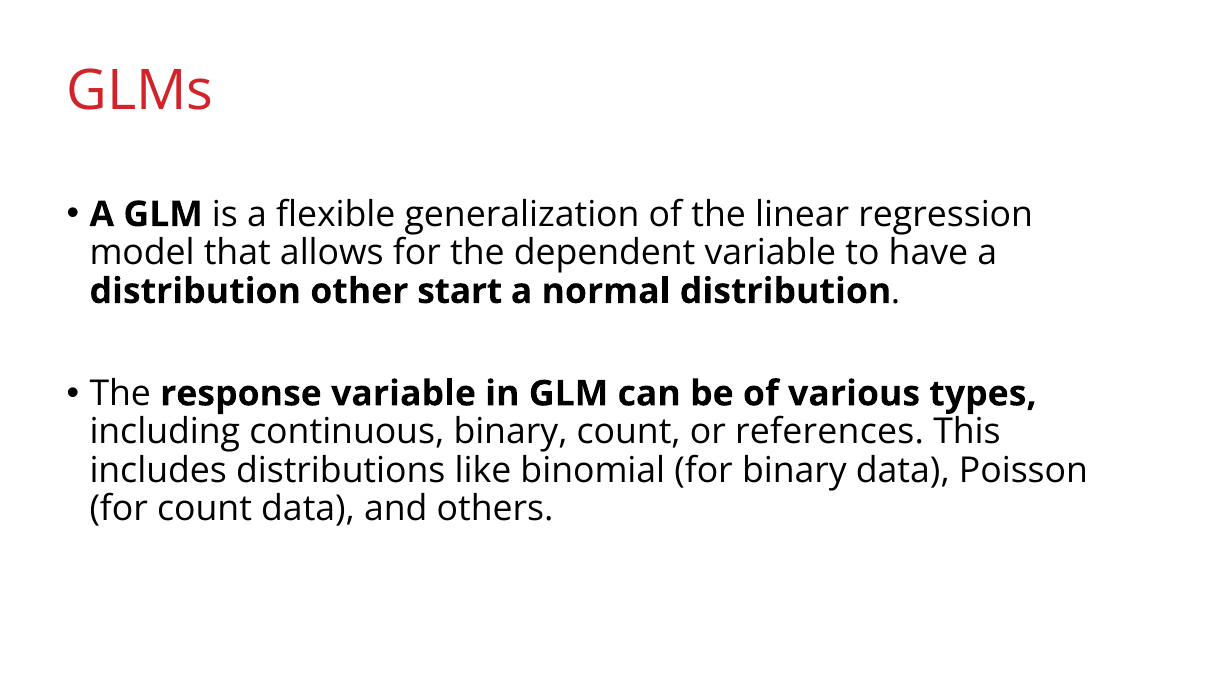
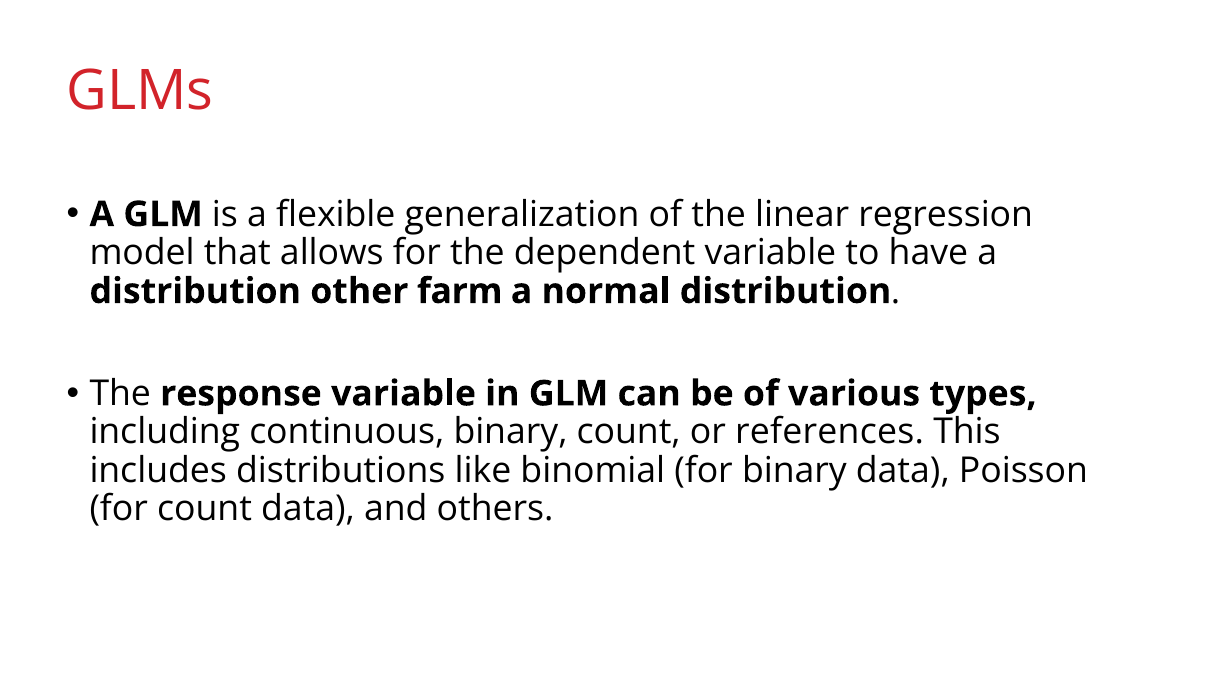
start: start -> farm
